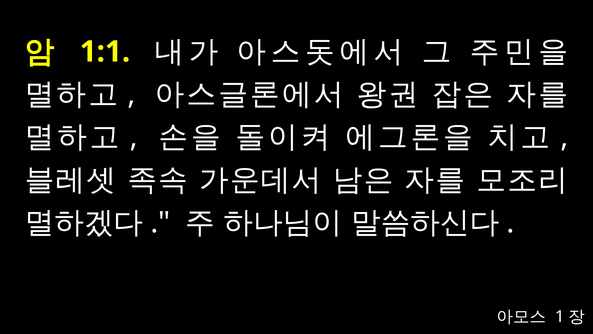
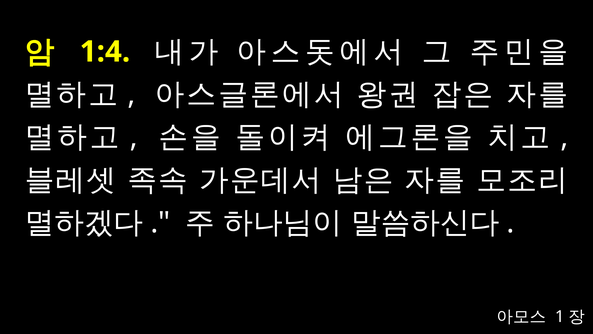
1:1: 1:1 -> 1:4
